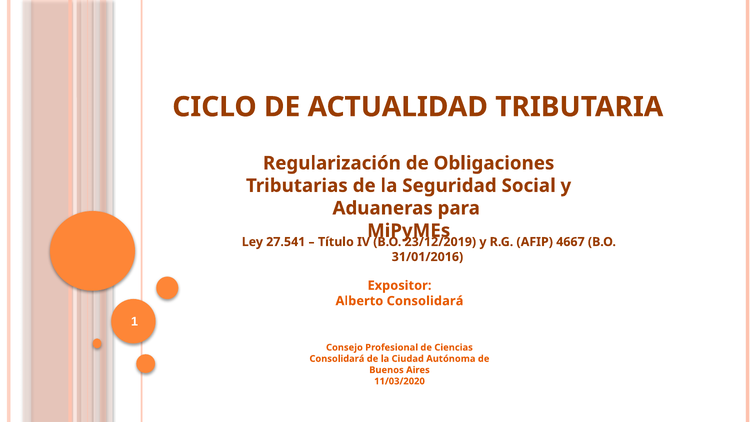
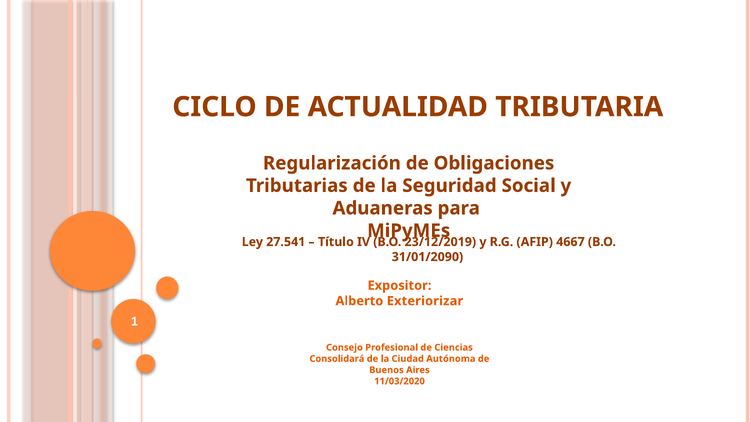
31/01/2016: 31/01/2016 -> 31/01/2090
Alberto Consolidará: Consolidará -> Exteriorizar
